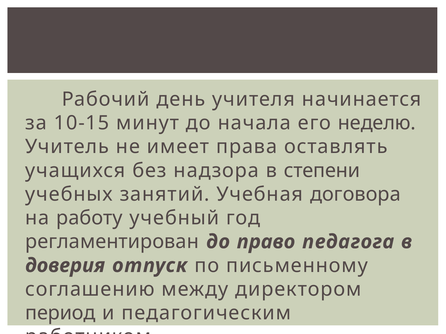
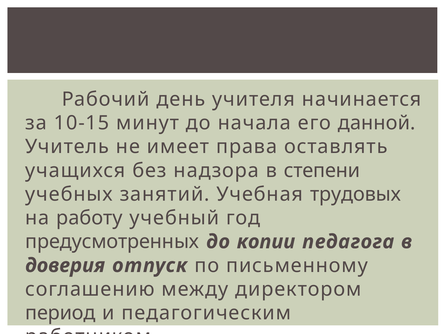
неделю: неделю -> данной
договора: договора -> трудовых
регламентирован: регламентирован -> предусмотренных
право: право -> копии
